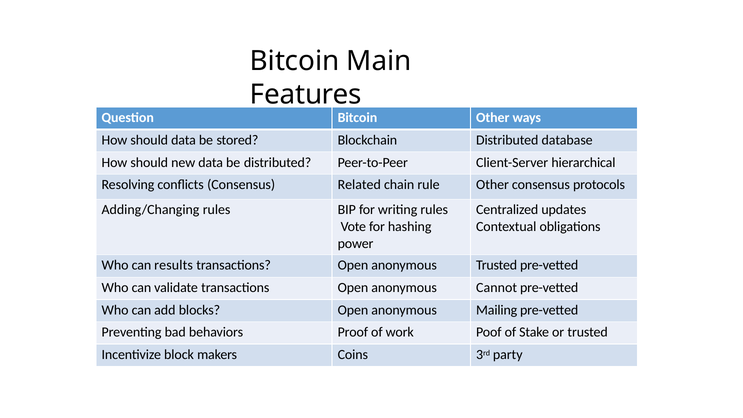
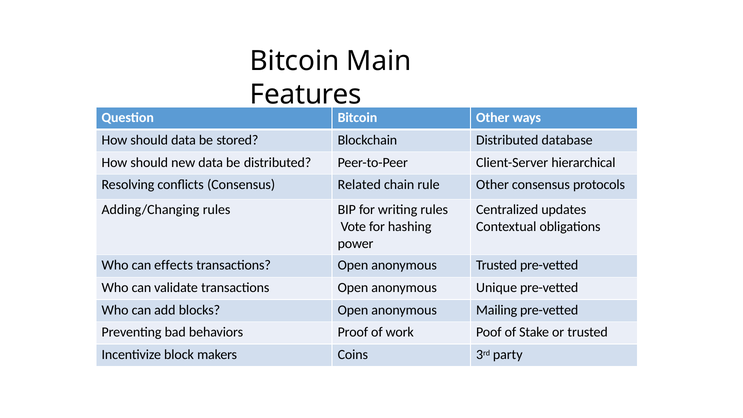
results: results -> effects
Cannot: Cannot -> Unique
